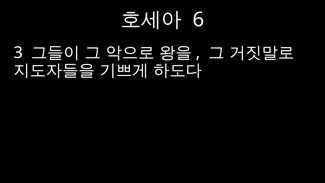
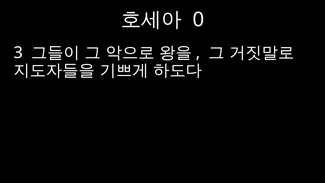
6: 6 -> 0
